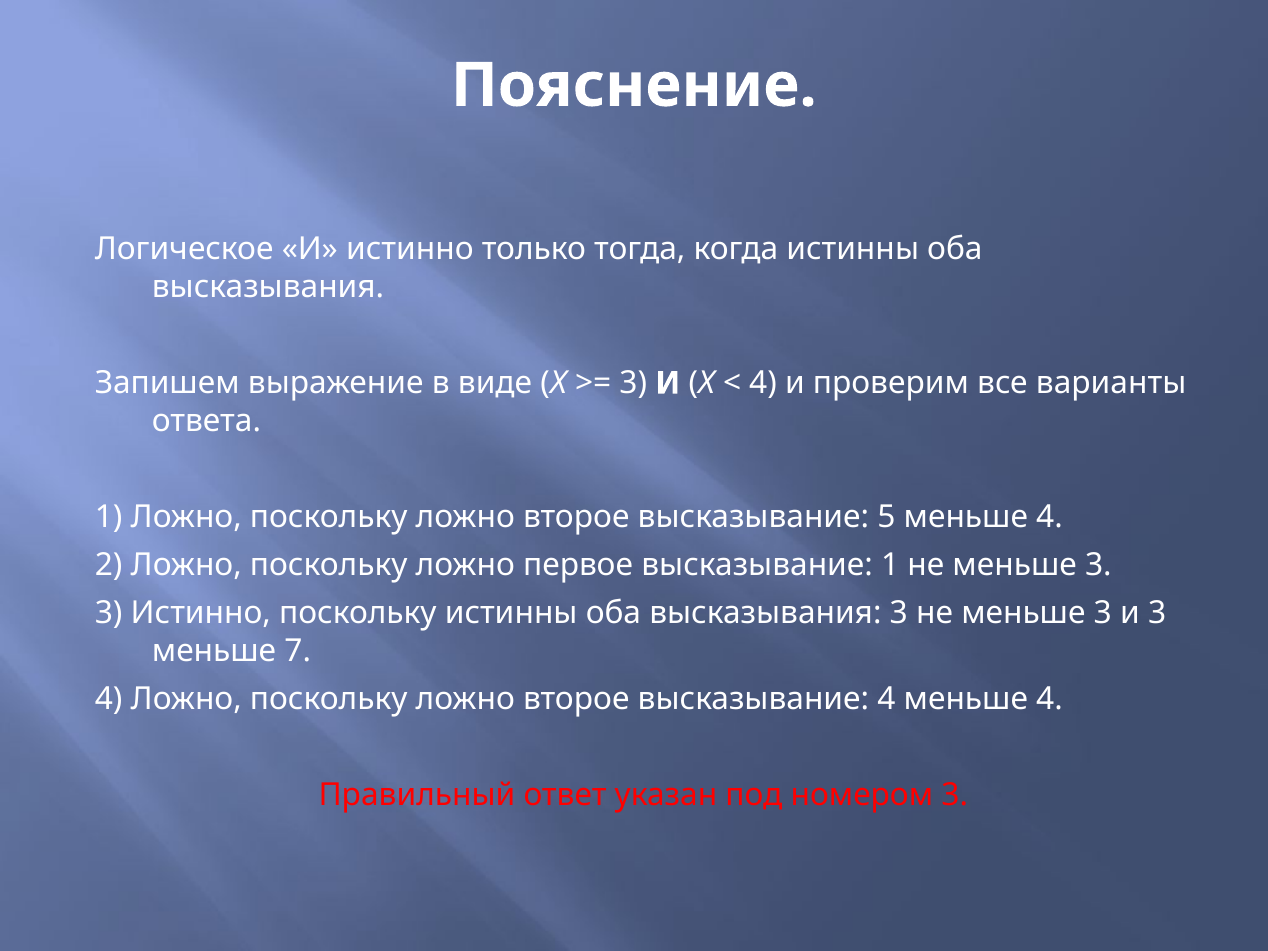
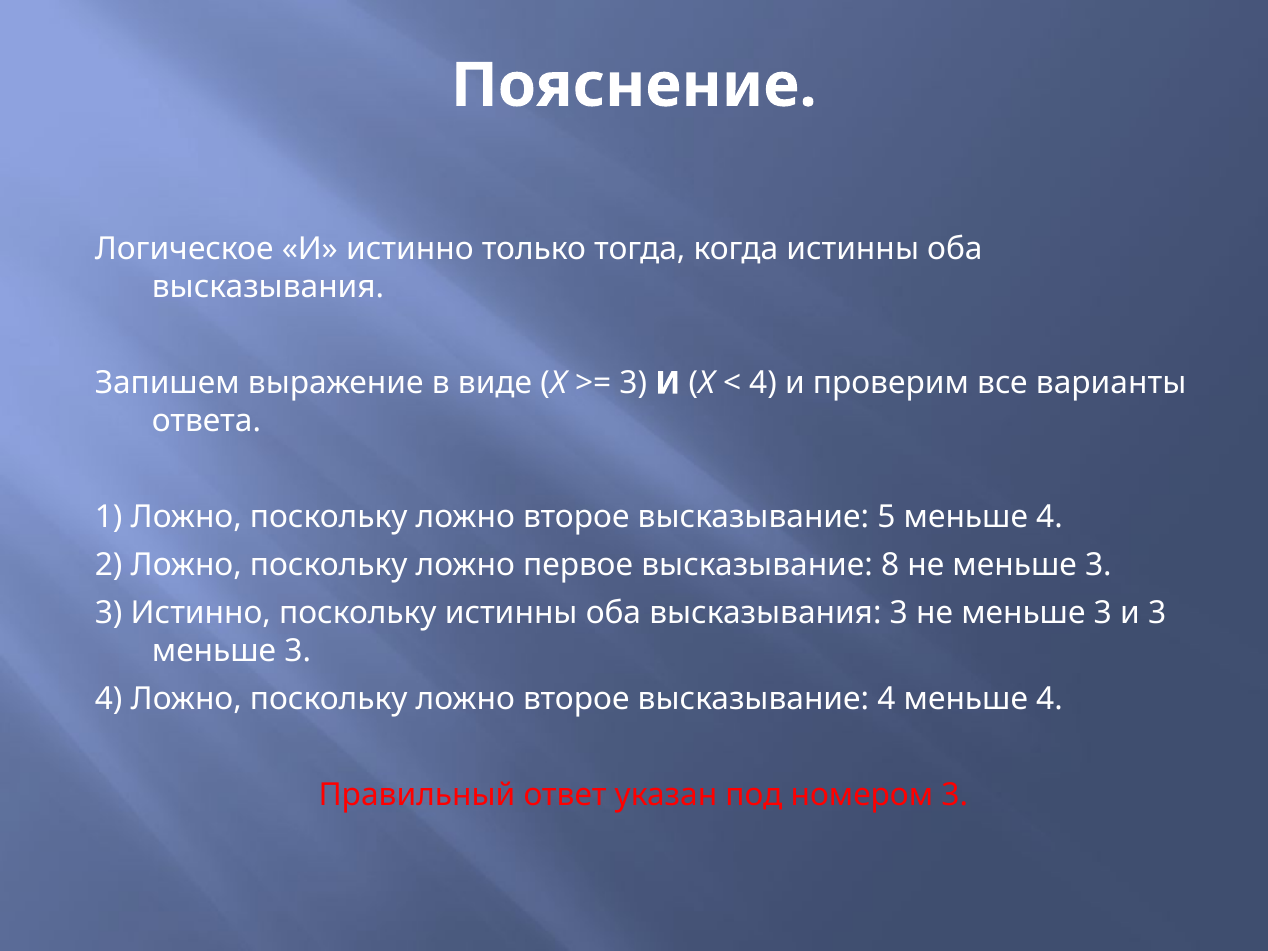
высказывание 1: 1 -> 8
7 at (298, 651): 7 -> 3
